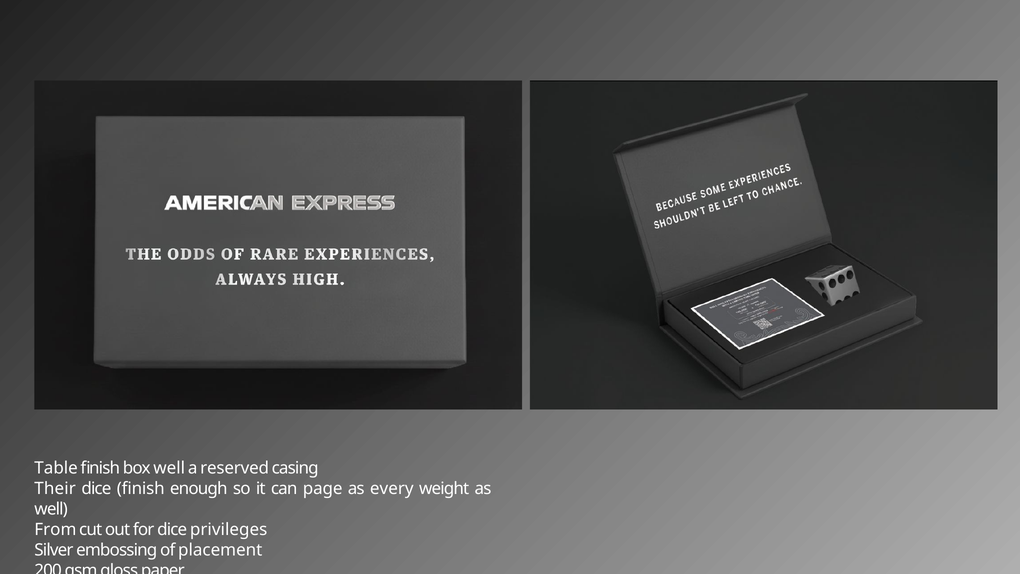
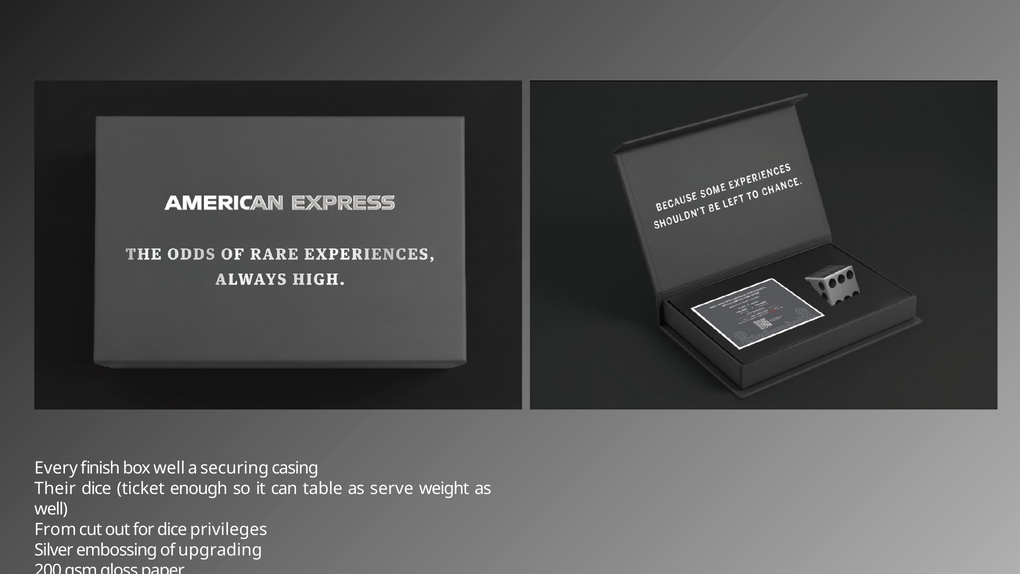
Table: Table -> Every
reserved: reserved -> securing
dice finish: finish -> ticket
page: page -> table
every: every -> serve
placement: placement -> upgrading
